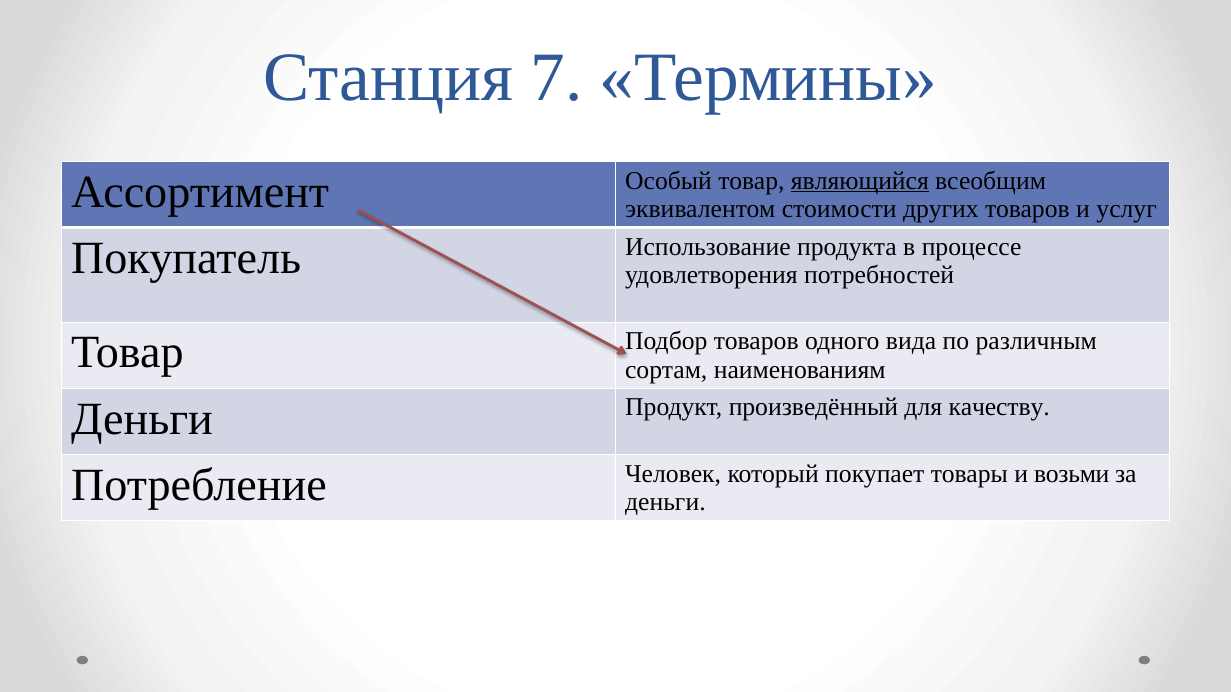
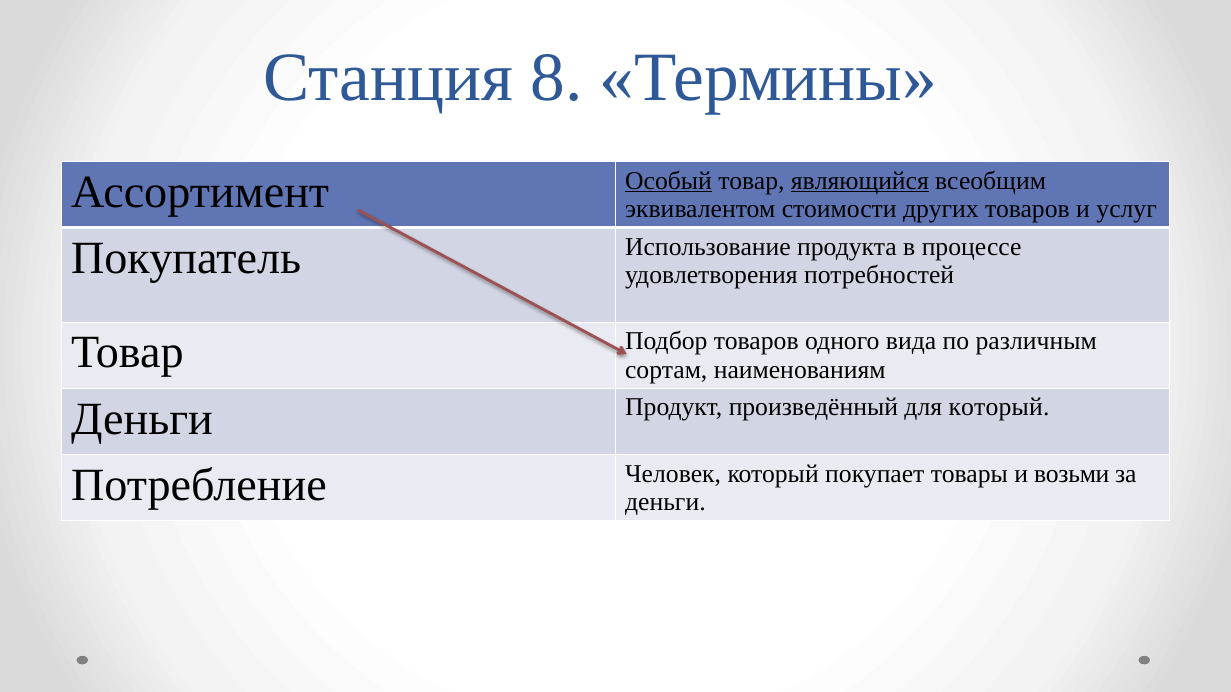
7: 7 -> 8
Особый underline: none -> present
для качеству: качеству -> который
